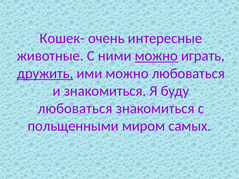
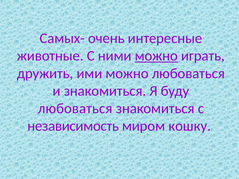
Кошек-: Кошек- -> Самых-
дружить underline: present -> none
польщенными: польщенными -> независимость
самых: самых -> кошку
